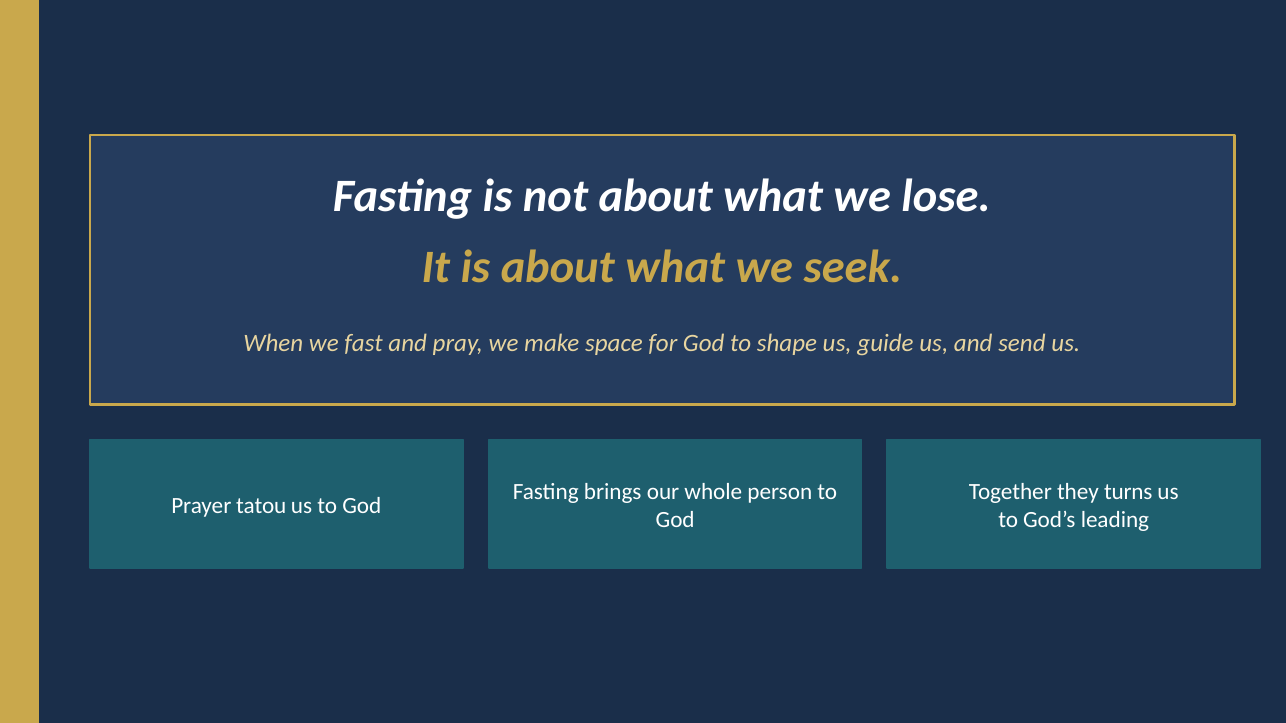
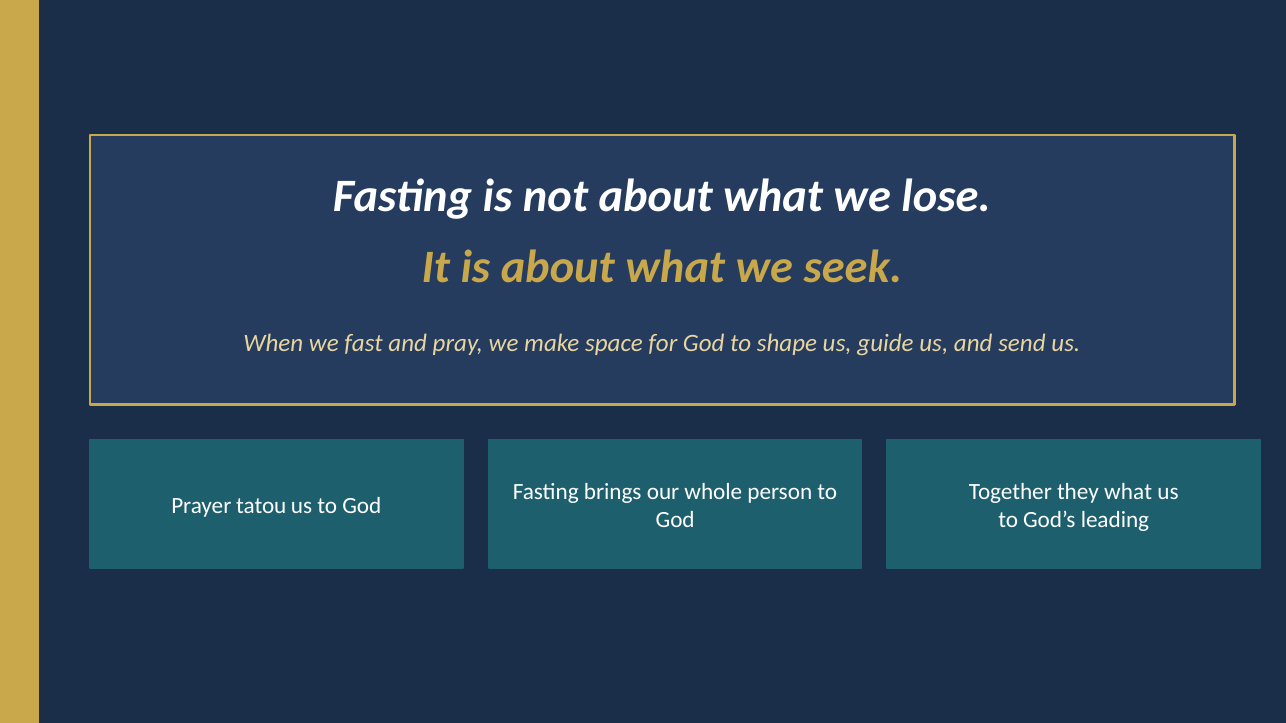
they turns: turns -> what
